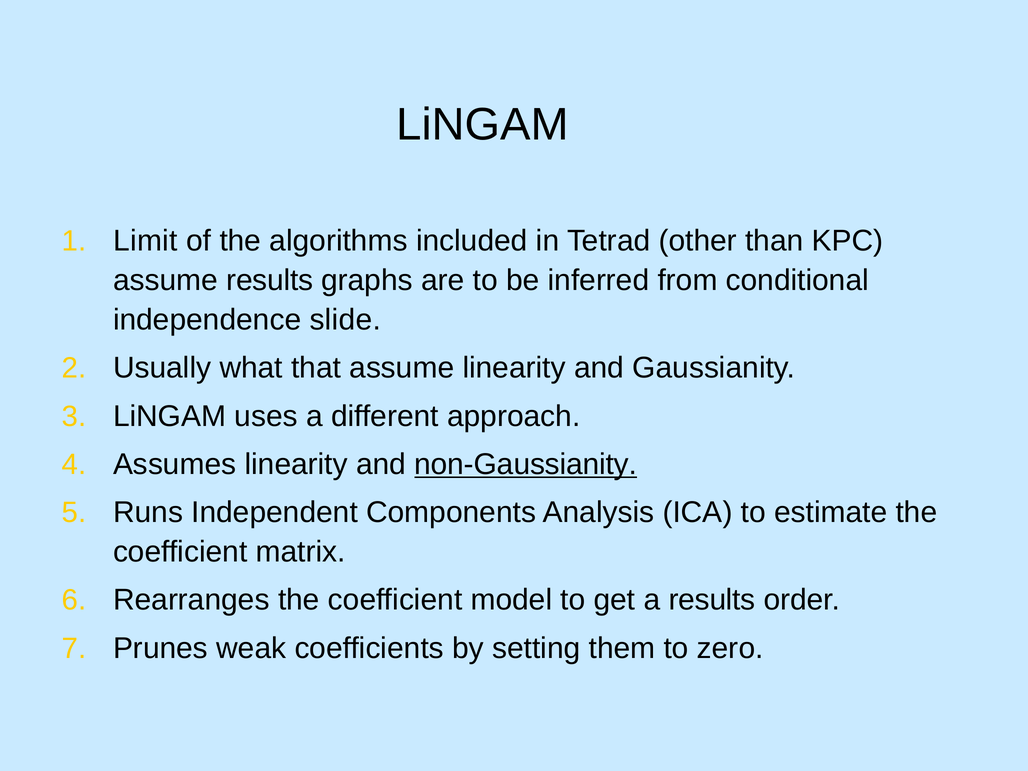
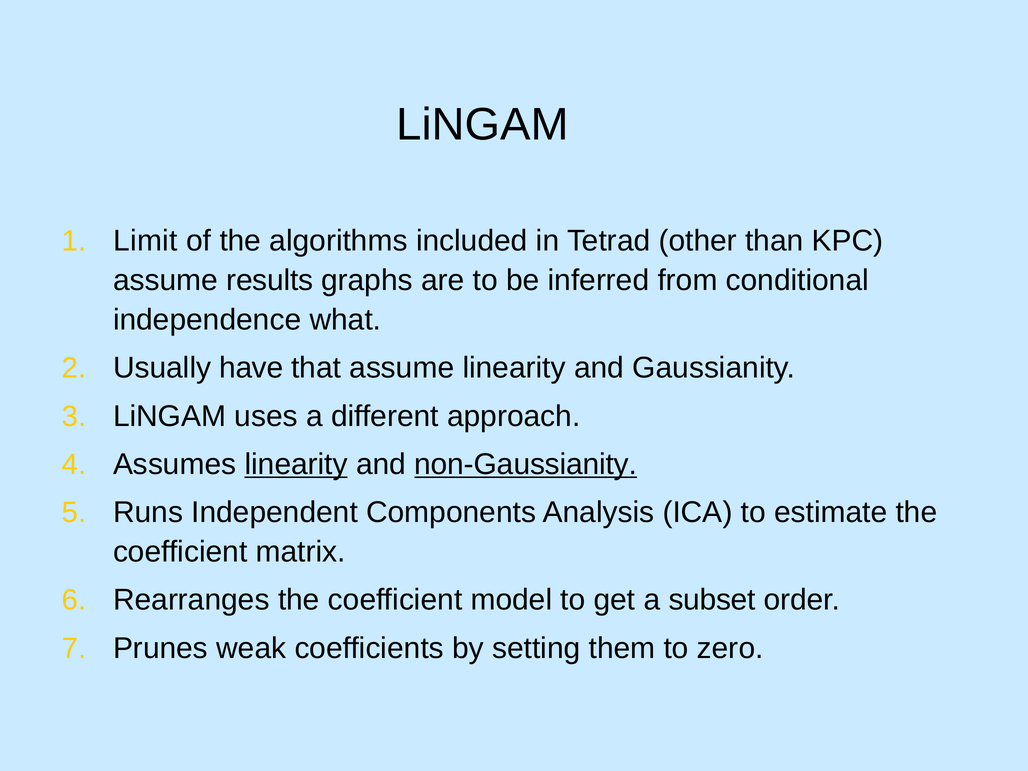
slide: slide -> what
what: what -> have
linearity at (296, 464) underline: none -> present
a results: results -> subset
